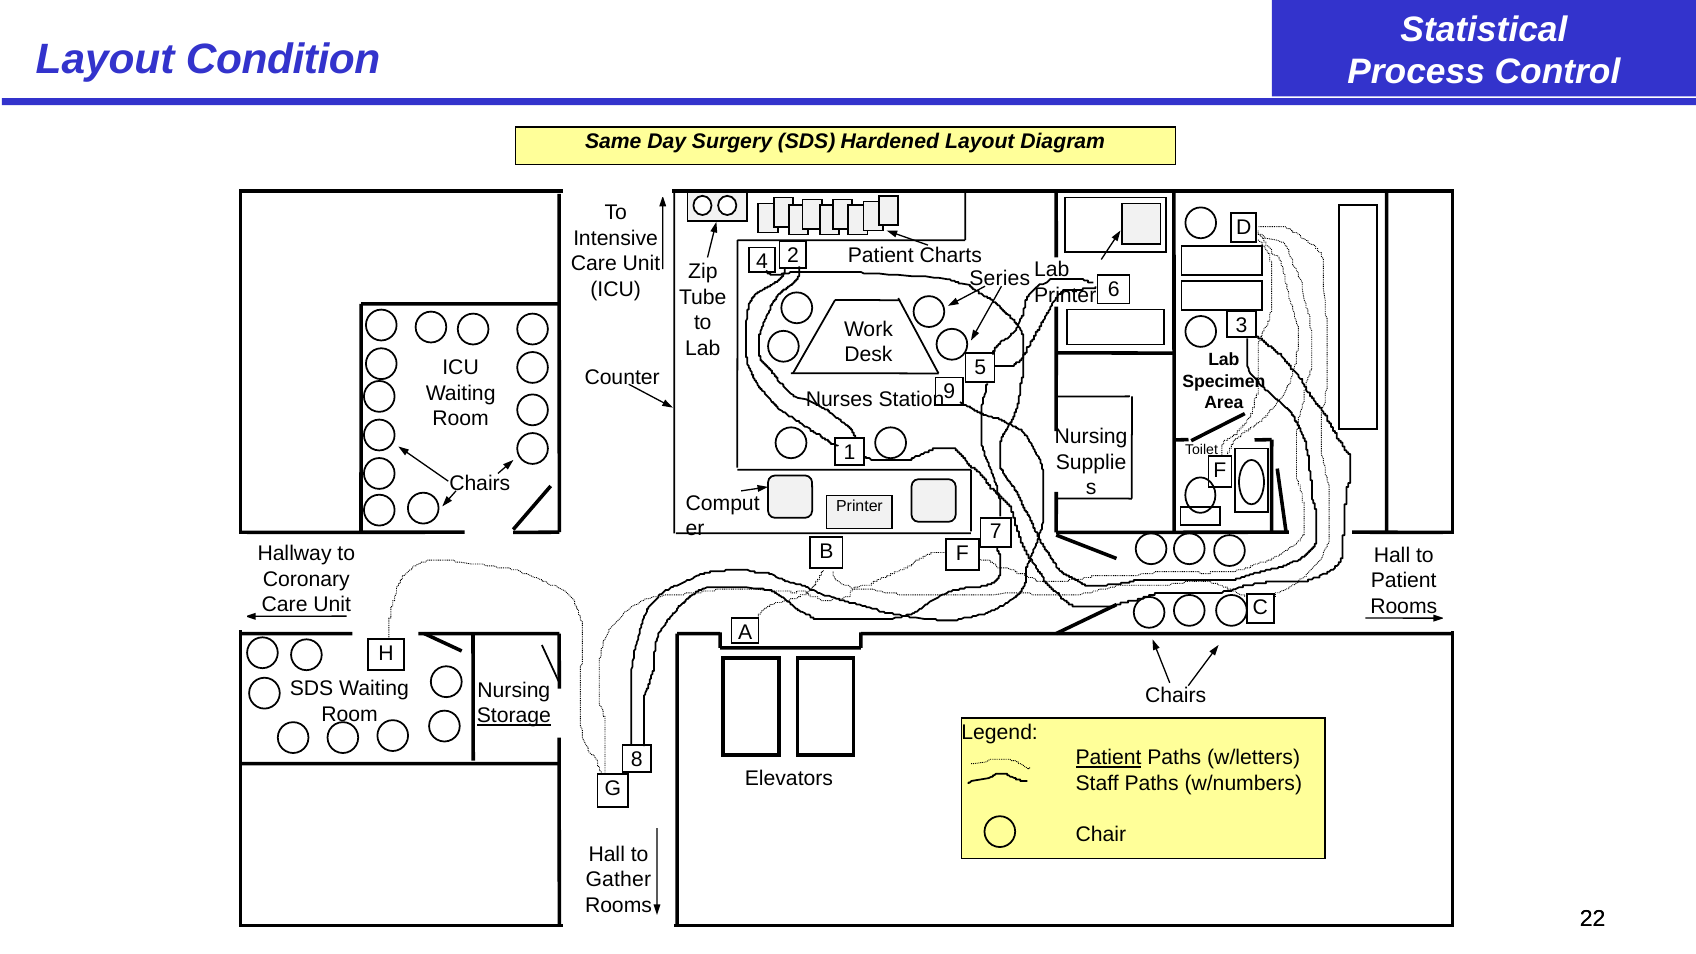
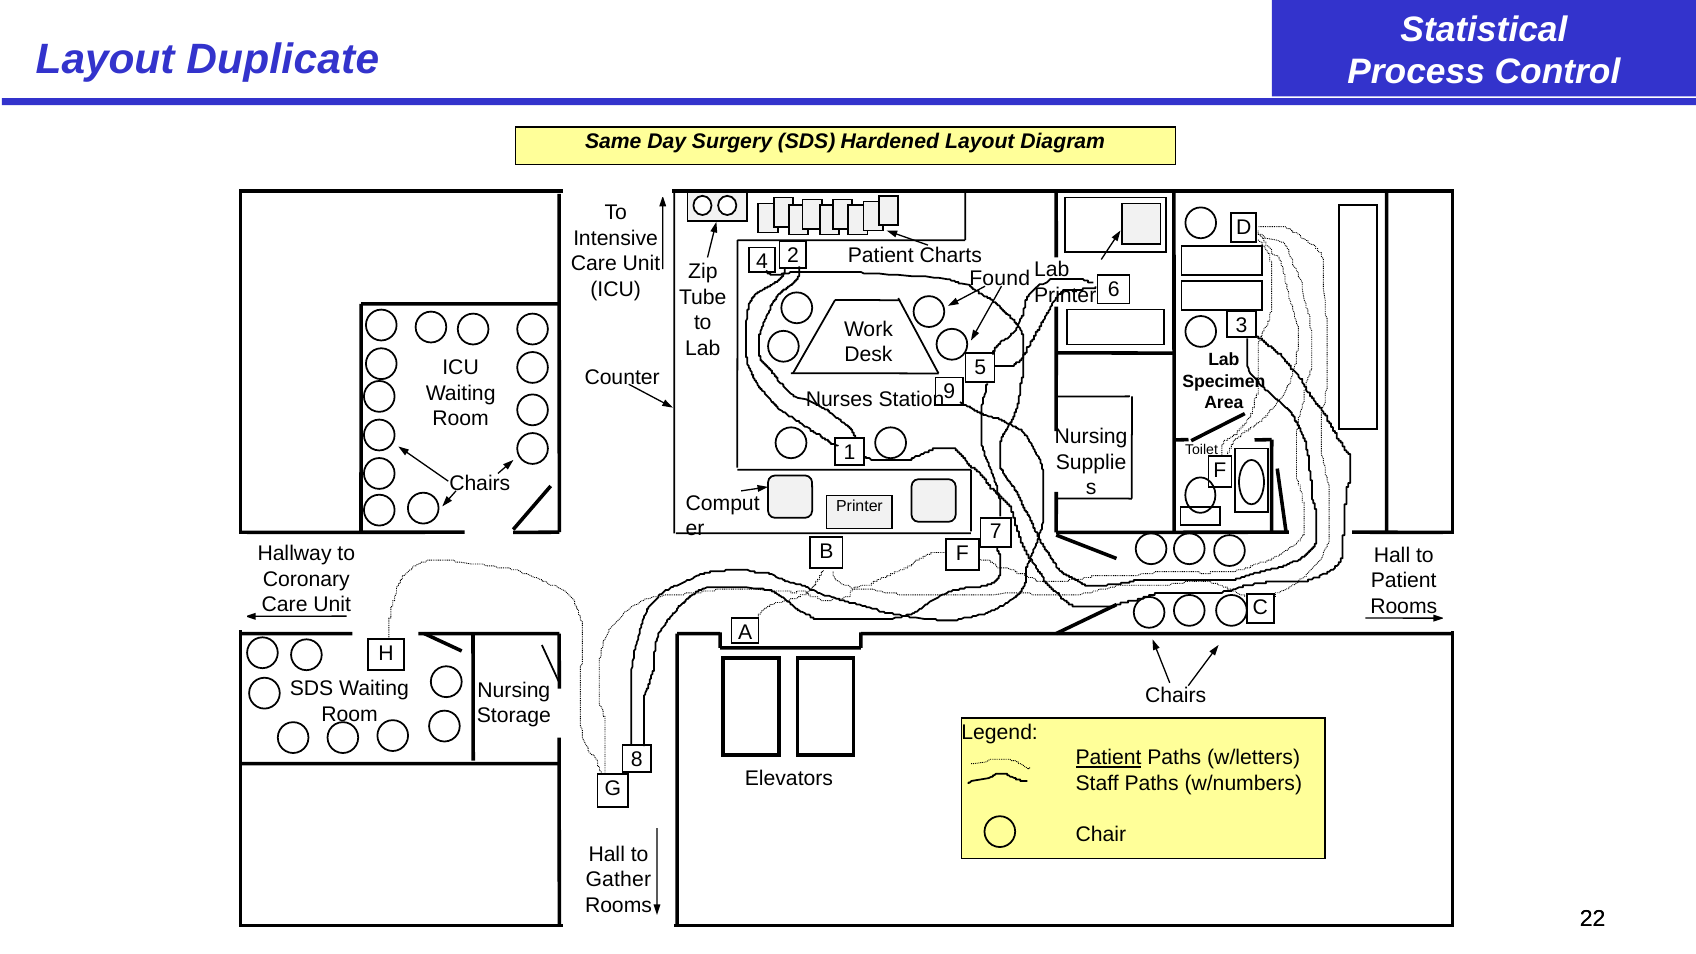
Condition: Condition -> Duplicate
Series: Series -> Found
Storage underline: present -> none
